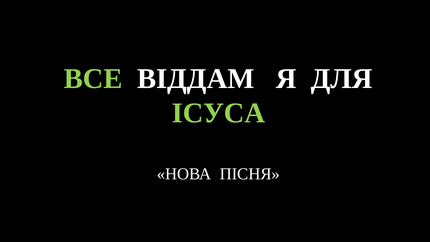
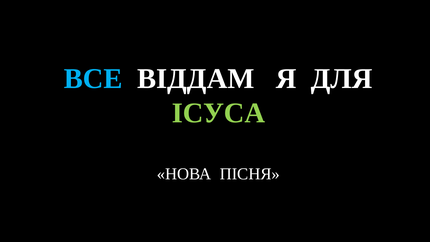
ВСЕ colour: light green -> light blue
